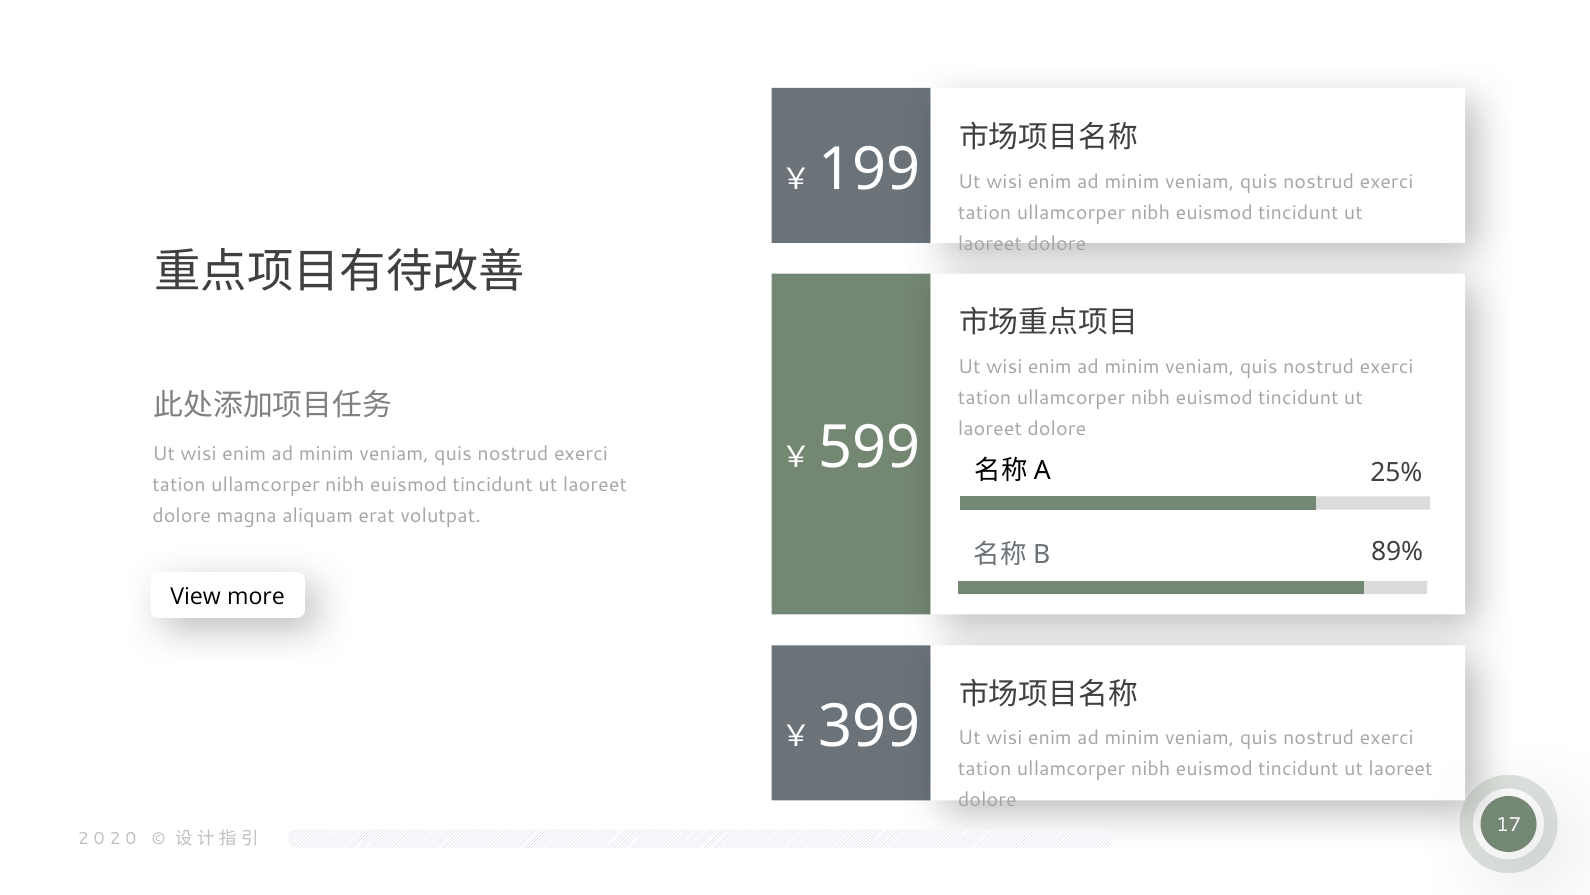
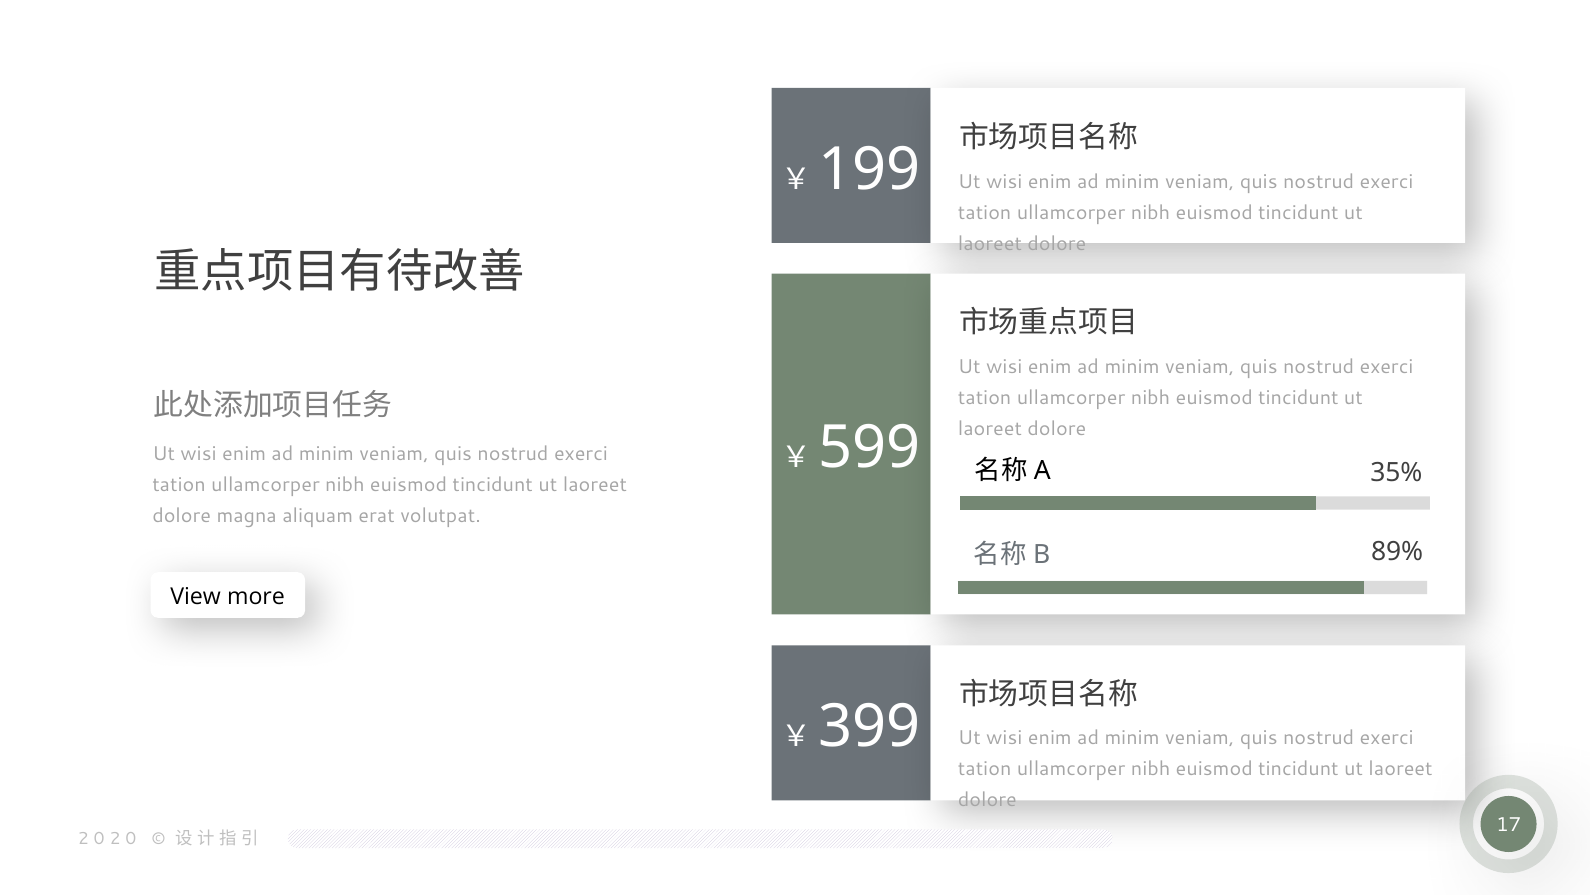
25%: 25% -> 35%
